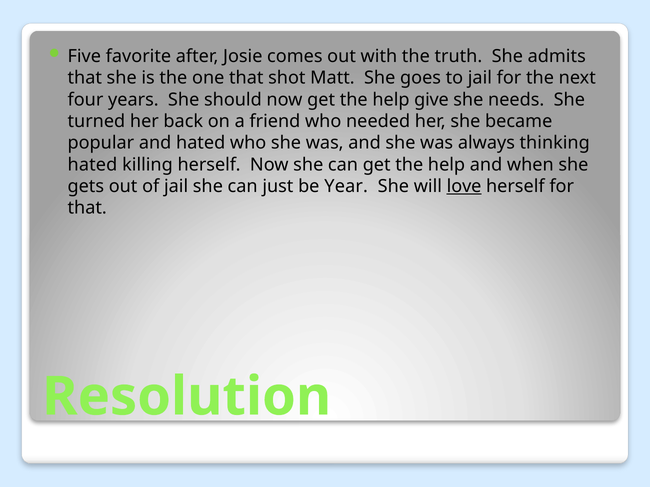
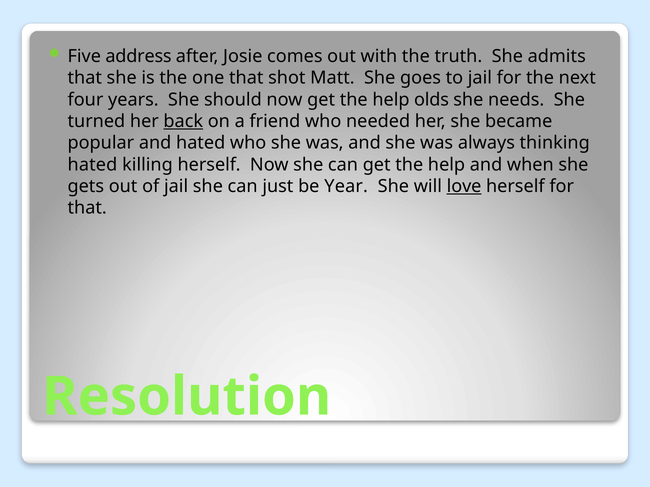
favorite: favorite -> address
give: give -> olds
back underline: none -> present
